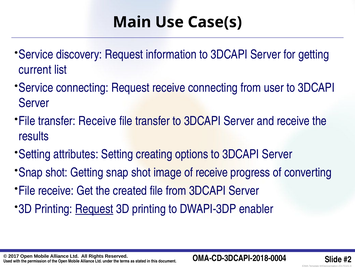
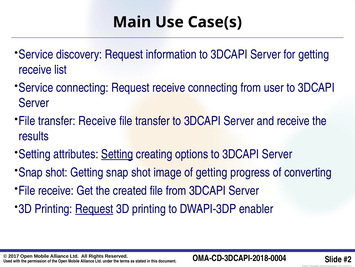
current at (35, 69): current -> receive
Setting at (117, 154) underline: none -> present
of receive: receive -> getting
